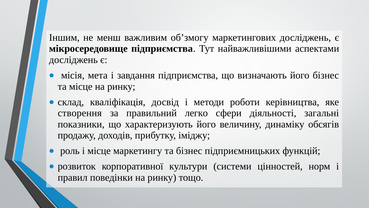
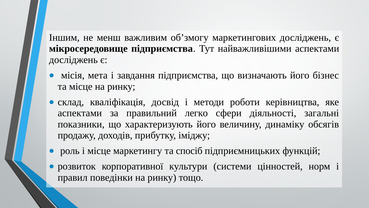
створення at (80, 113): створення -> аспектами
та бізнес: бізнес -> спосіб
